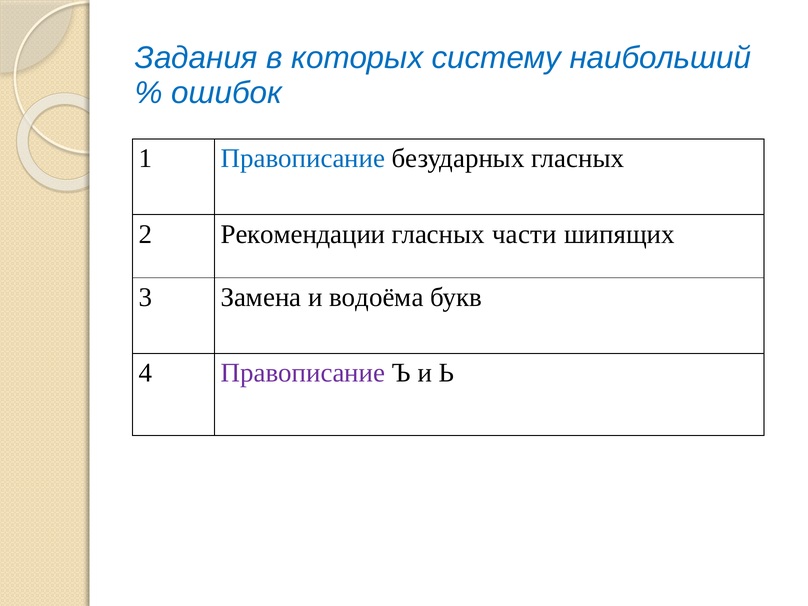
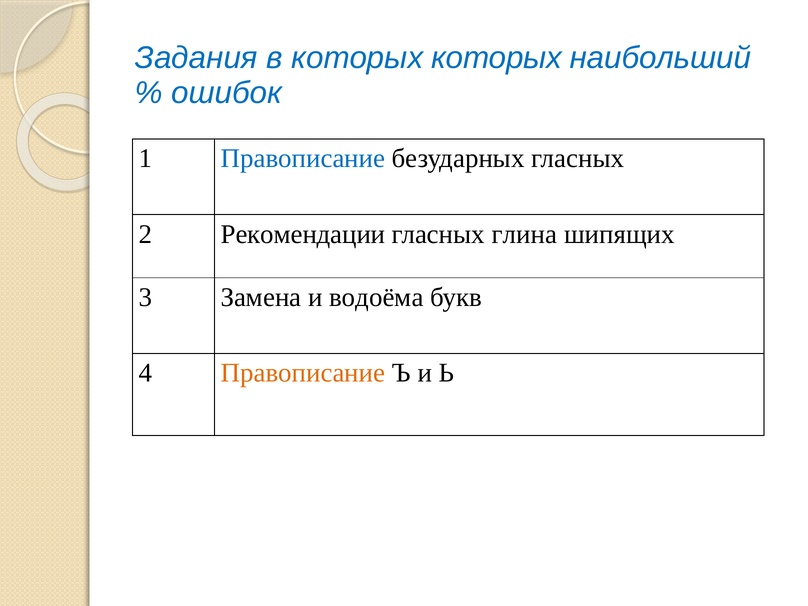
которых систему: систему -> которых
части: части -> глина
Правописание at (303, 373) colour: purple -> orange
